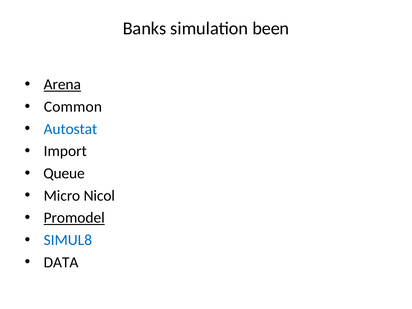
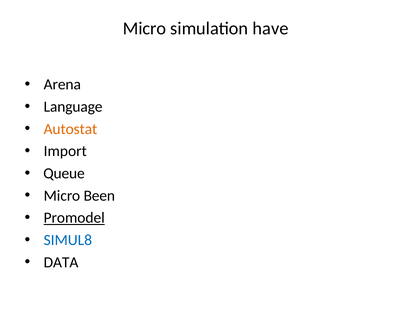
Banks at (145, 28): Banks -> Micro
been: been -> have
Arena underline: present -> none
Common: Common -> Language
Autostat colour: blue -> orange
Nicol: Nicol -> Been
